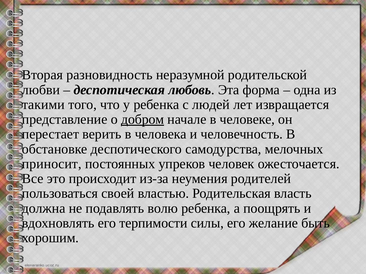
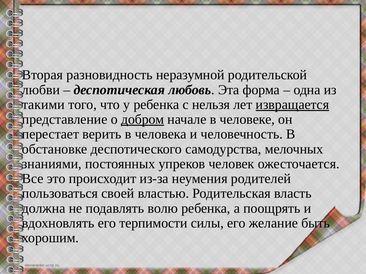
людей: людей -> нельзя
извращается underline: none -> present
приносит: приносит -> знаниями
